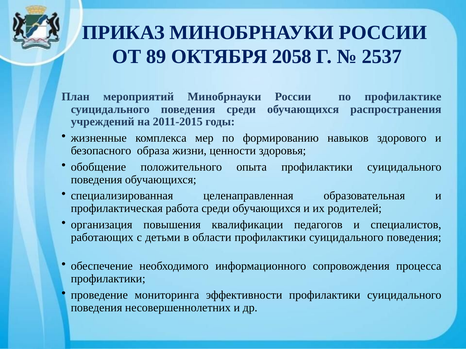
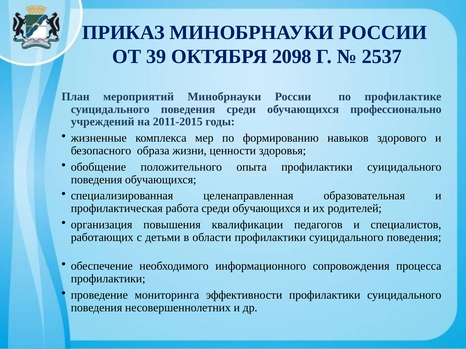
89: 89 -> 39
2058: 2058 -> 2098
распространения: распространения -> профессионально
